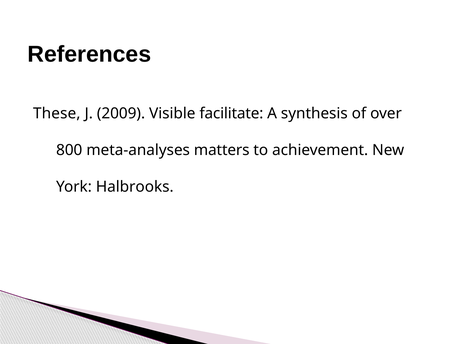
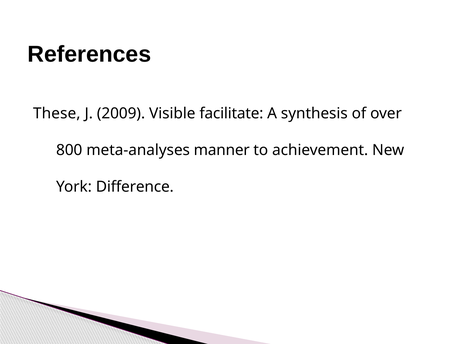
matters: matters -> manner
Halbrooks: Halbrooks -> Difference
